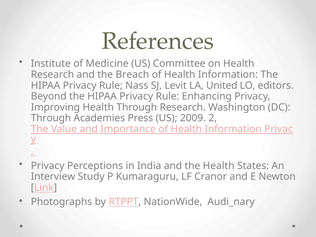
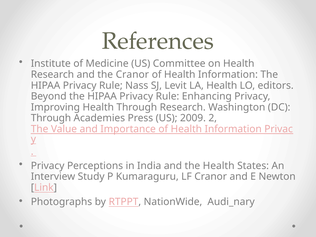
the Breach: Breach -> Cranor
LA United: United -> Health
